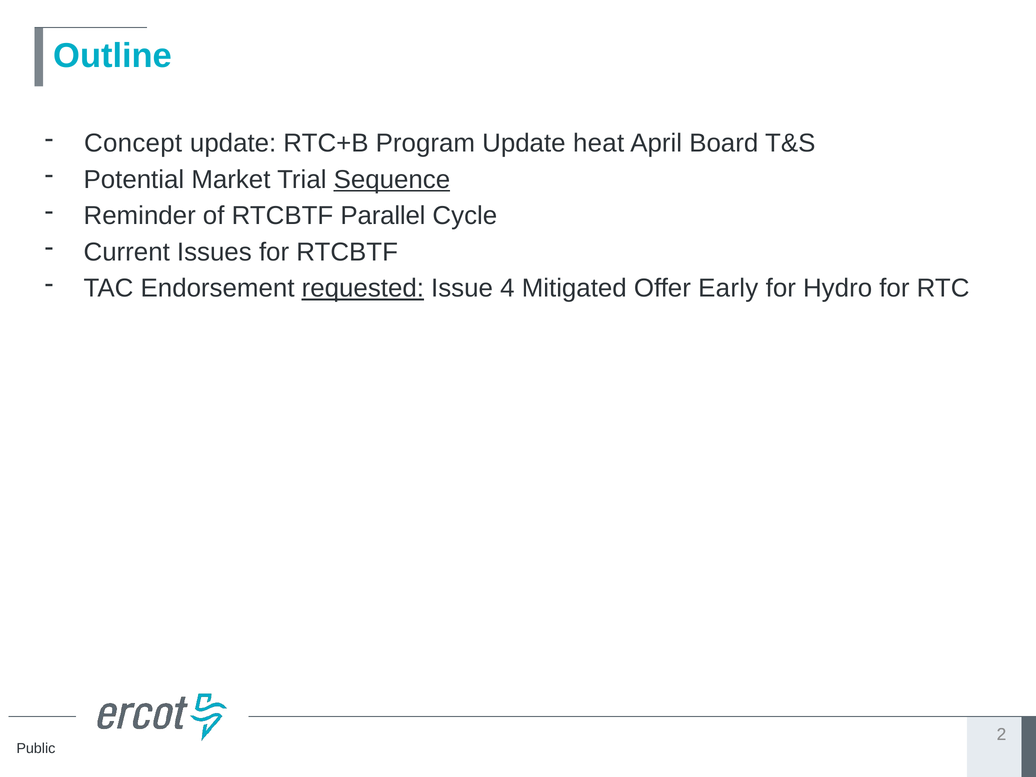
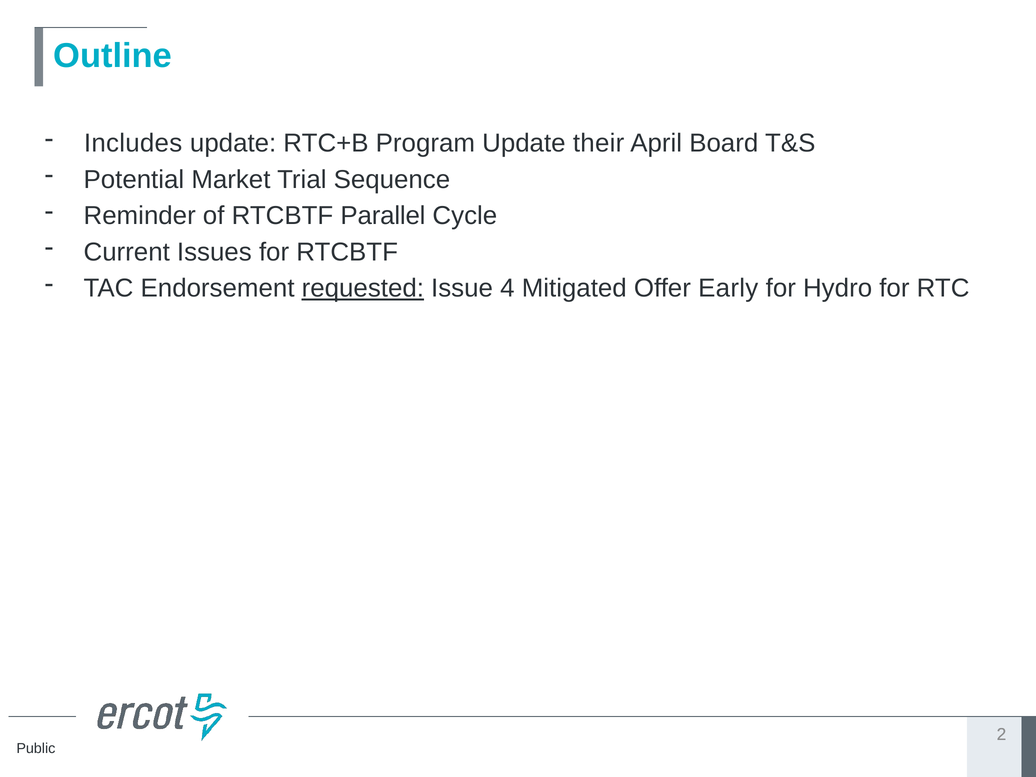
Concept: Concept -> Includes
heat: heat -> their
Sequence underline: present -> none
